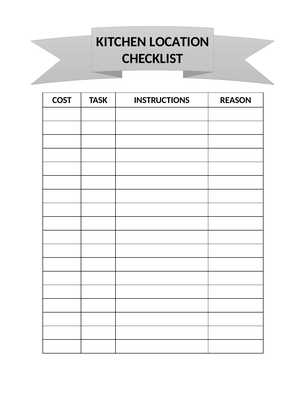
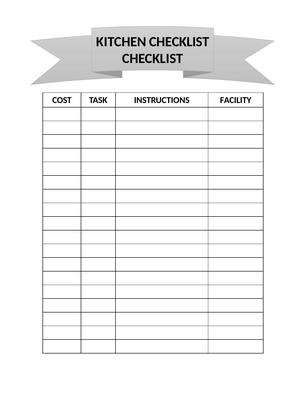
KITCHEN LOCATION: LOCATION -> CHECKLIST
REASON: REASON -> FACILITY
